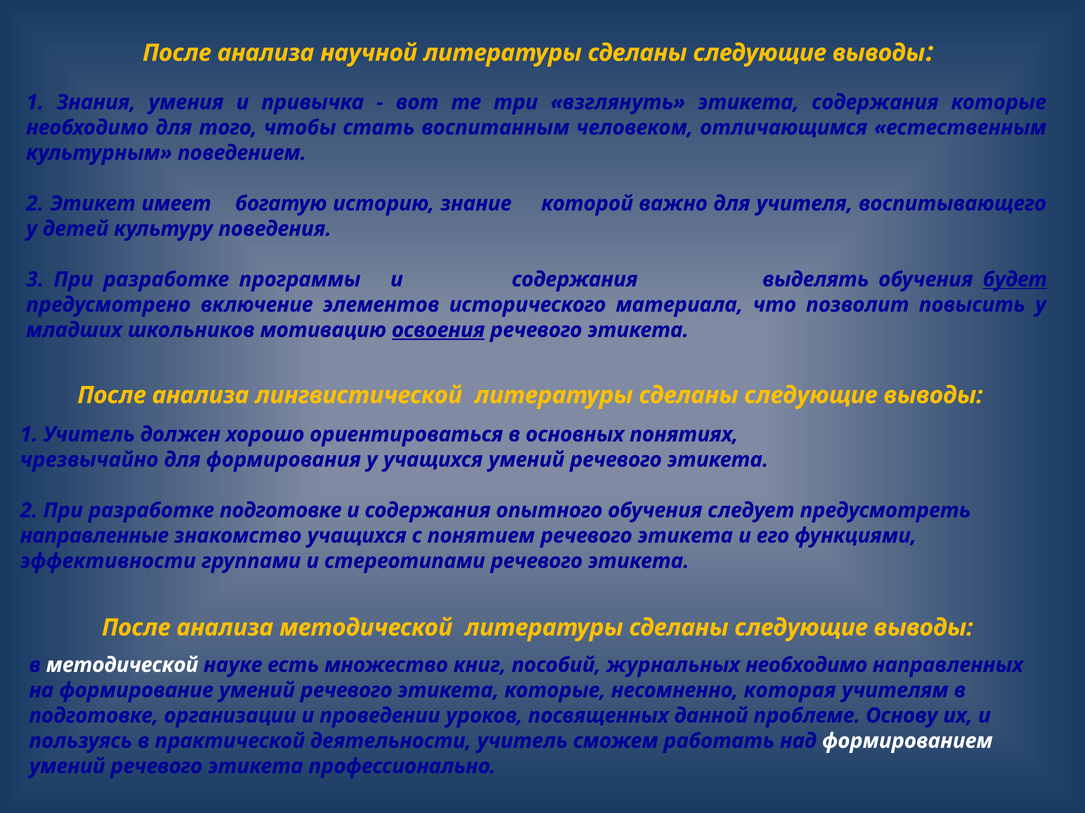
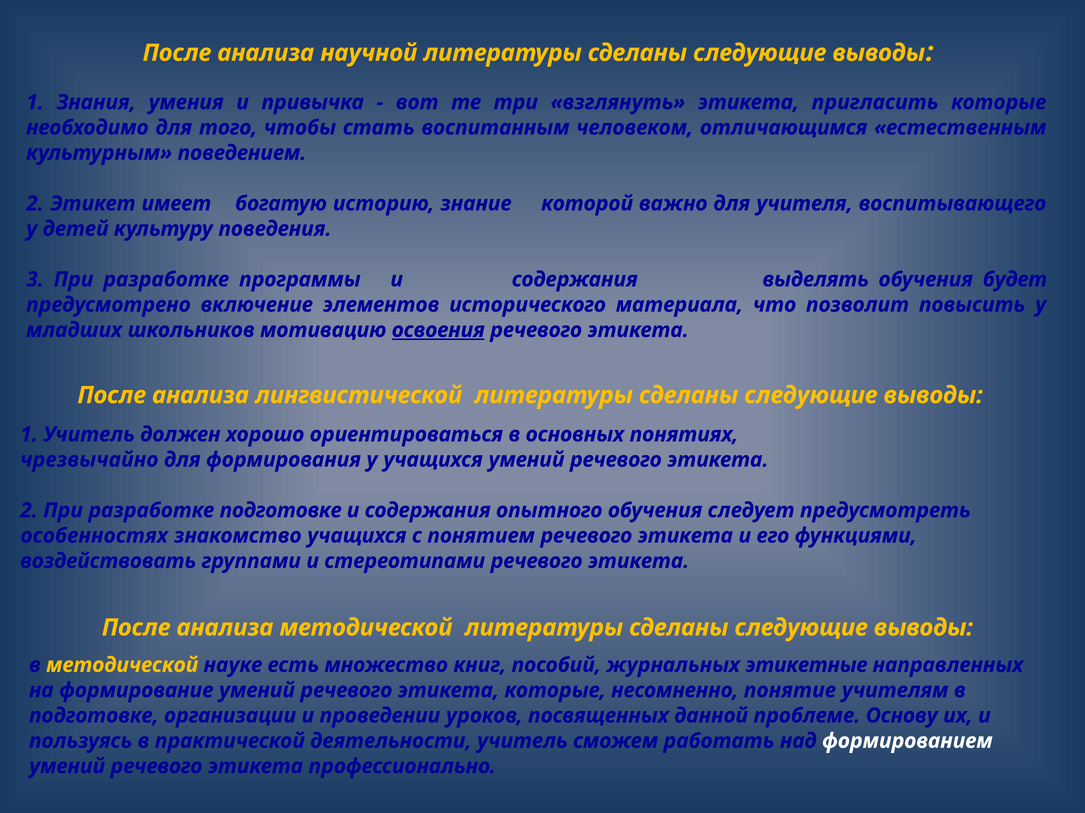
этикета содержания: содержания -> пригласить
будет underline: present -> none
направленные: направленные -> особенностях
эффективности: эффективности -> воздействовать
методической at (122, 666) colour: white -> yellow
журнальных необходимо: необходимо -> этикетные
которая: которая -> понятие
